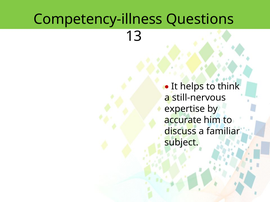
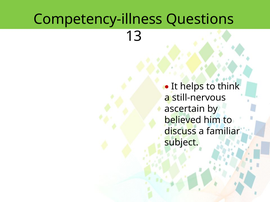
expertise: expertise -> ascertain
accurate: accurate -> believed
